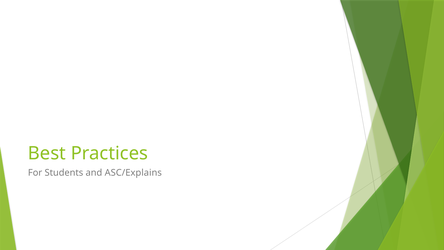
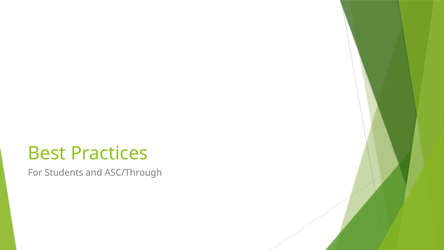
ASC/Explains: ASC/Explains -> ASC/Through
